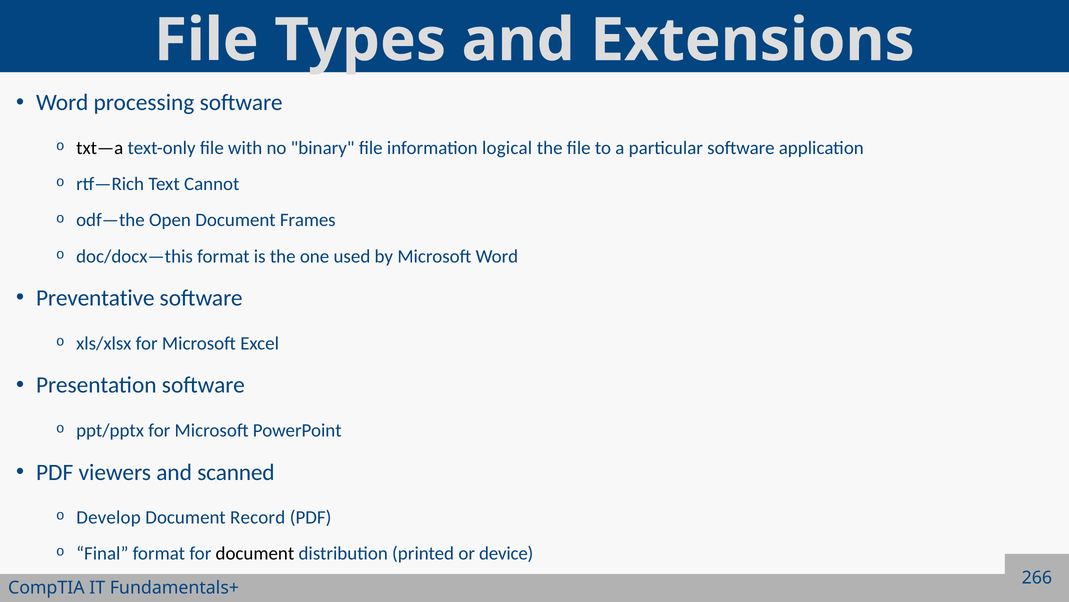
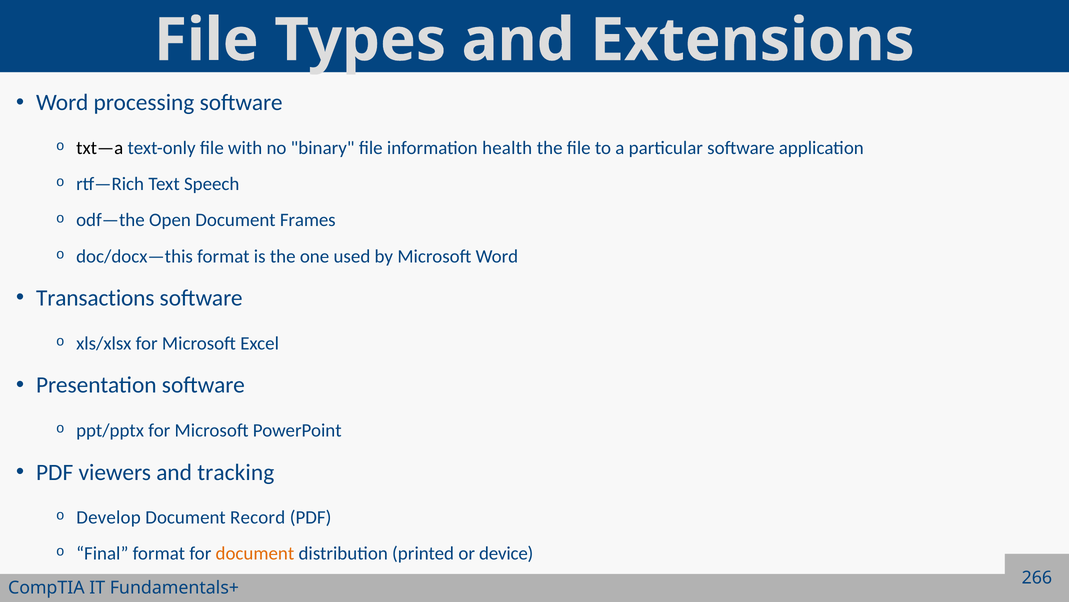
logical: logical -> health
Cannot: Cannot -> Speech
Preventative: Preventative -> Transactions
scanned: scanned -> tracking
document at (255, 553) colour: black -> orange
